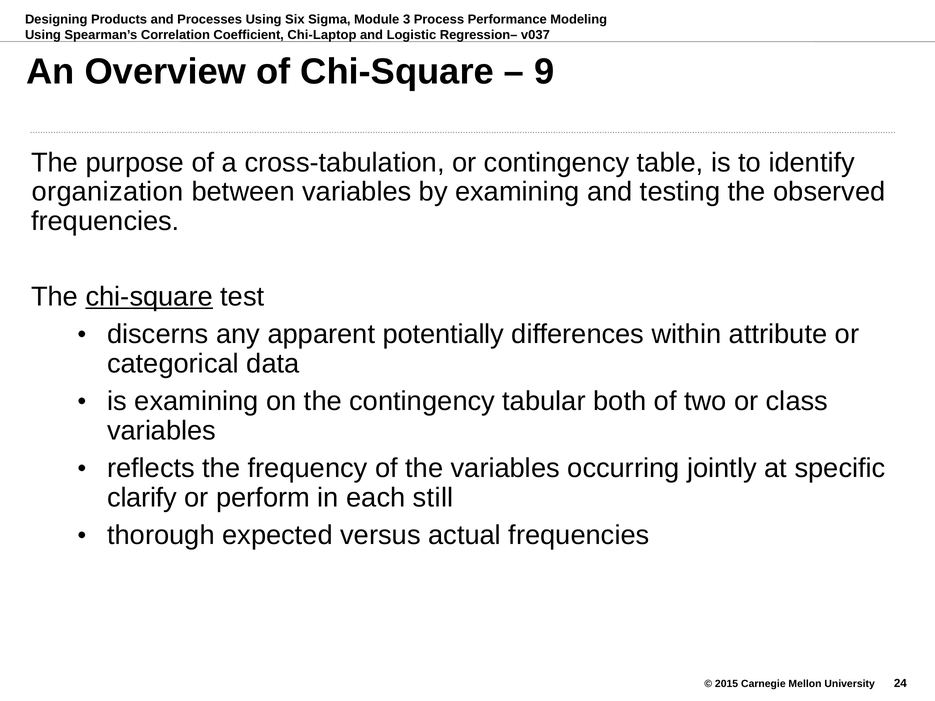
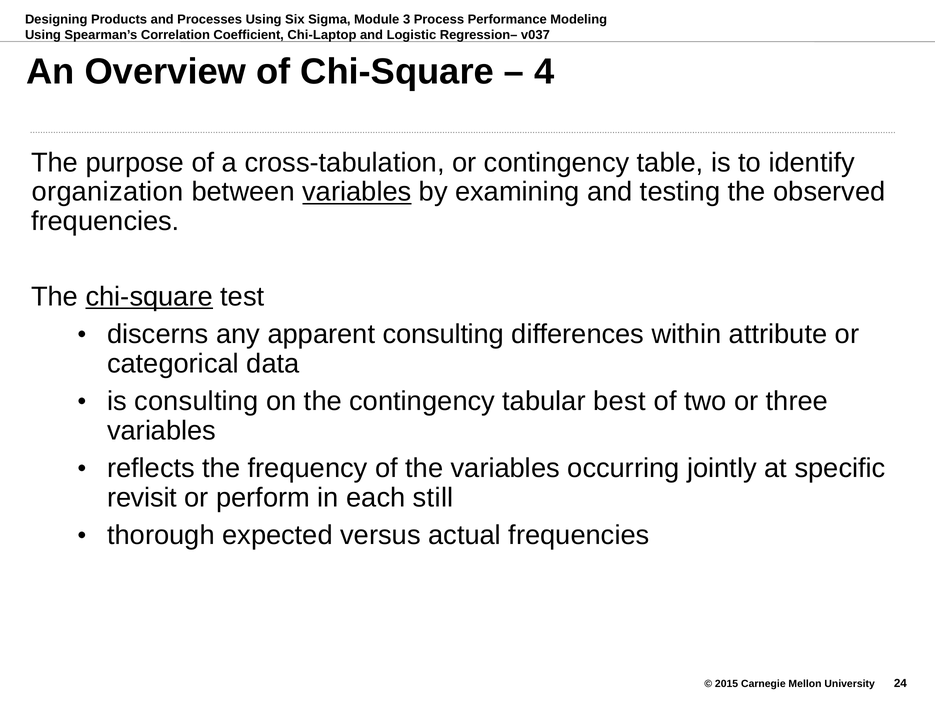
9: 9 -> 4
variables at (357, 192) underline: none -> present
apparent potentially: potentially -> consulting
is examining: examining -> consulting
both: both -> best
class: class -> three
clarify: clarify -> revisit
